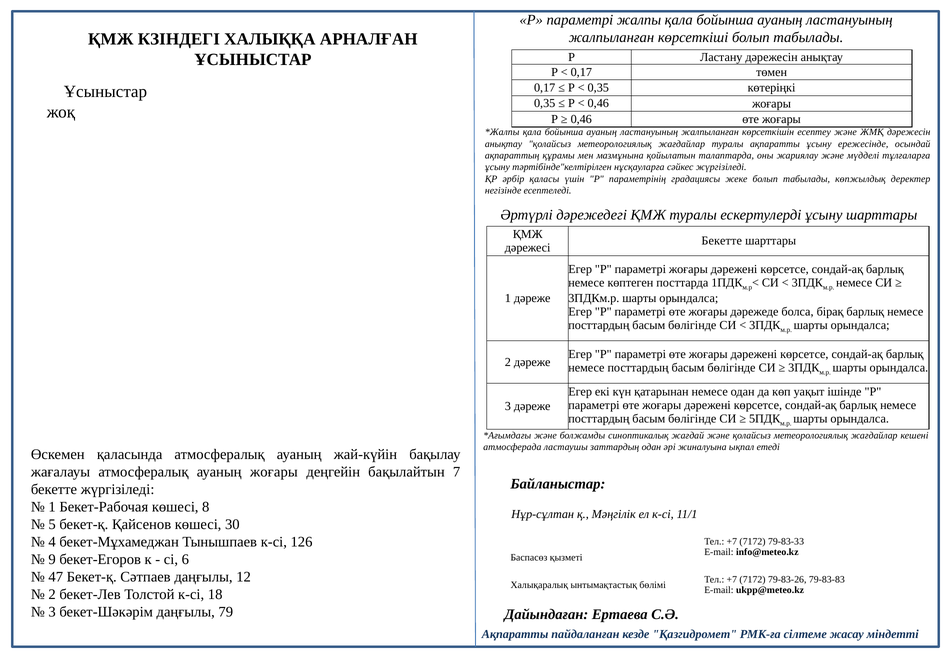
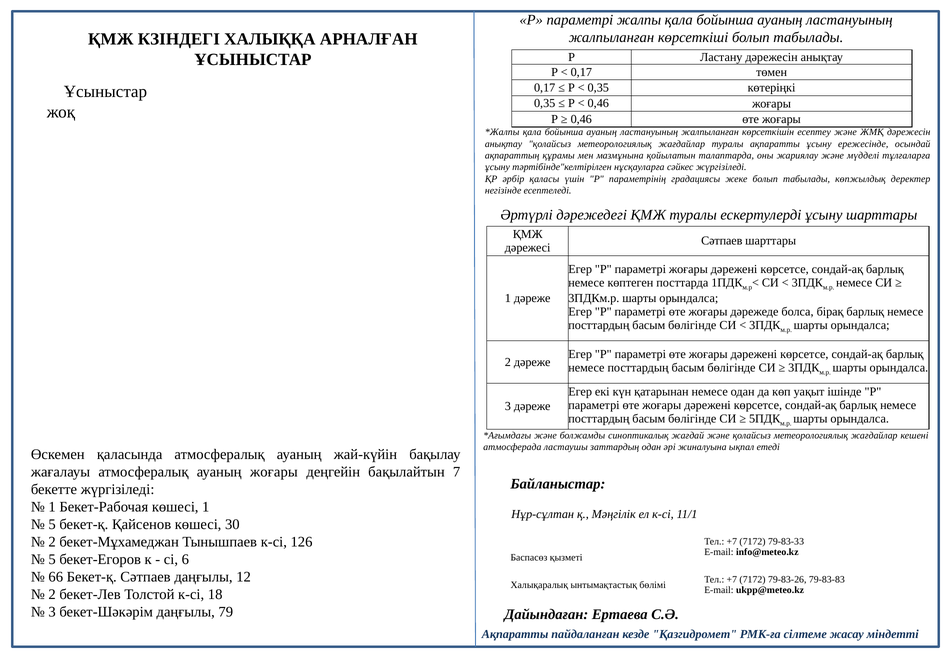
Бекетте at (722, 241): Бекетте -> Сәтпаев
көшесі 8: 8 -> 1
4 at (52, 542): 4 -> 2
9 at (52, 560): 9 -> 5
47: 47 -> 66
